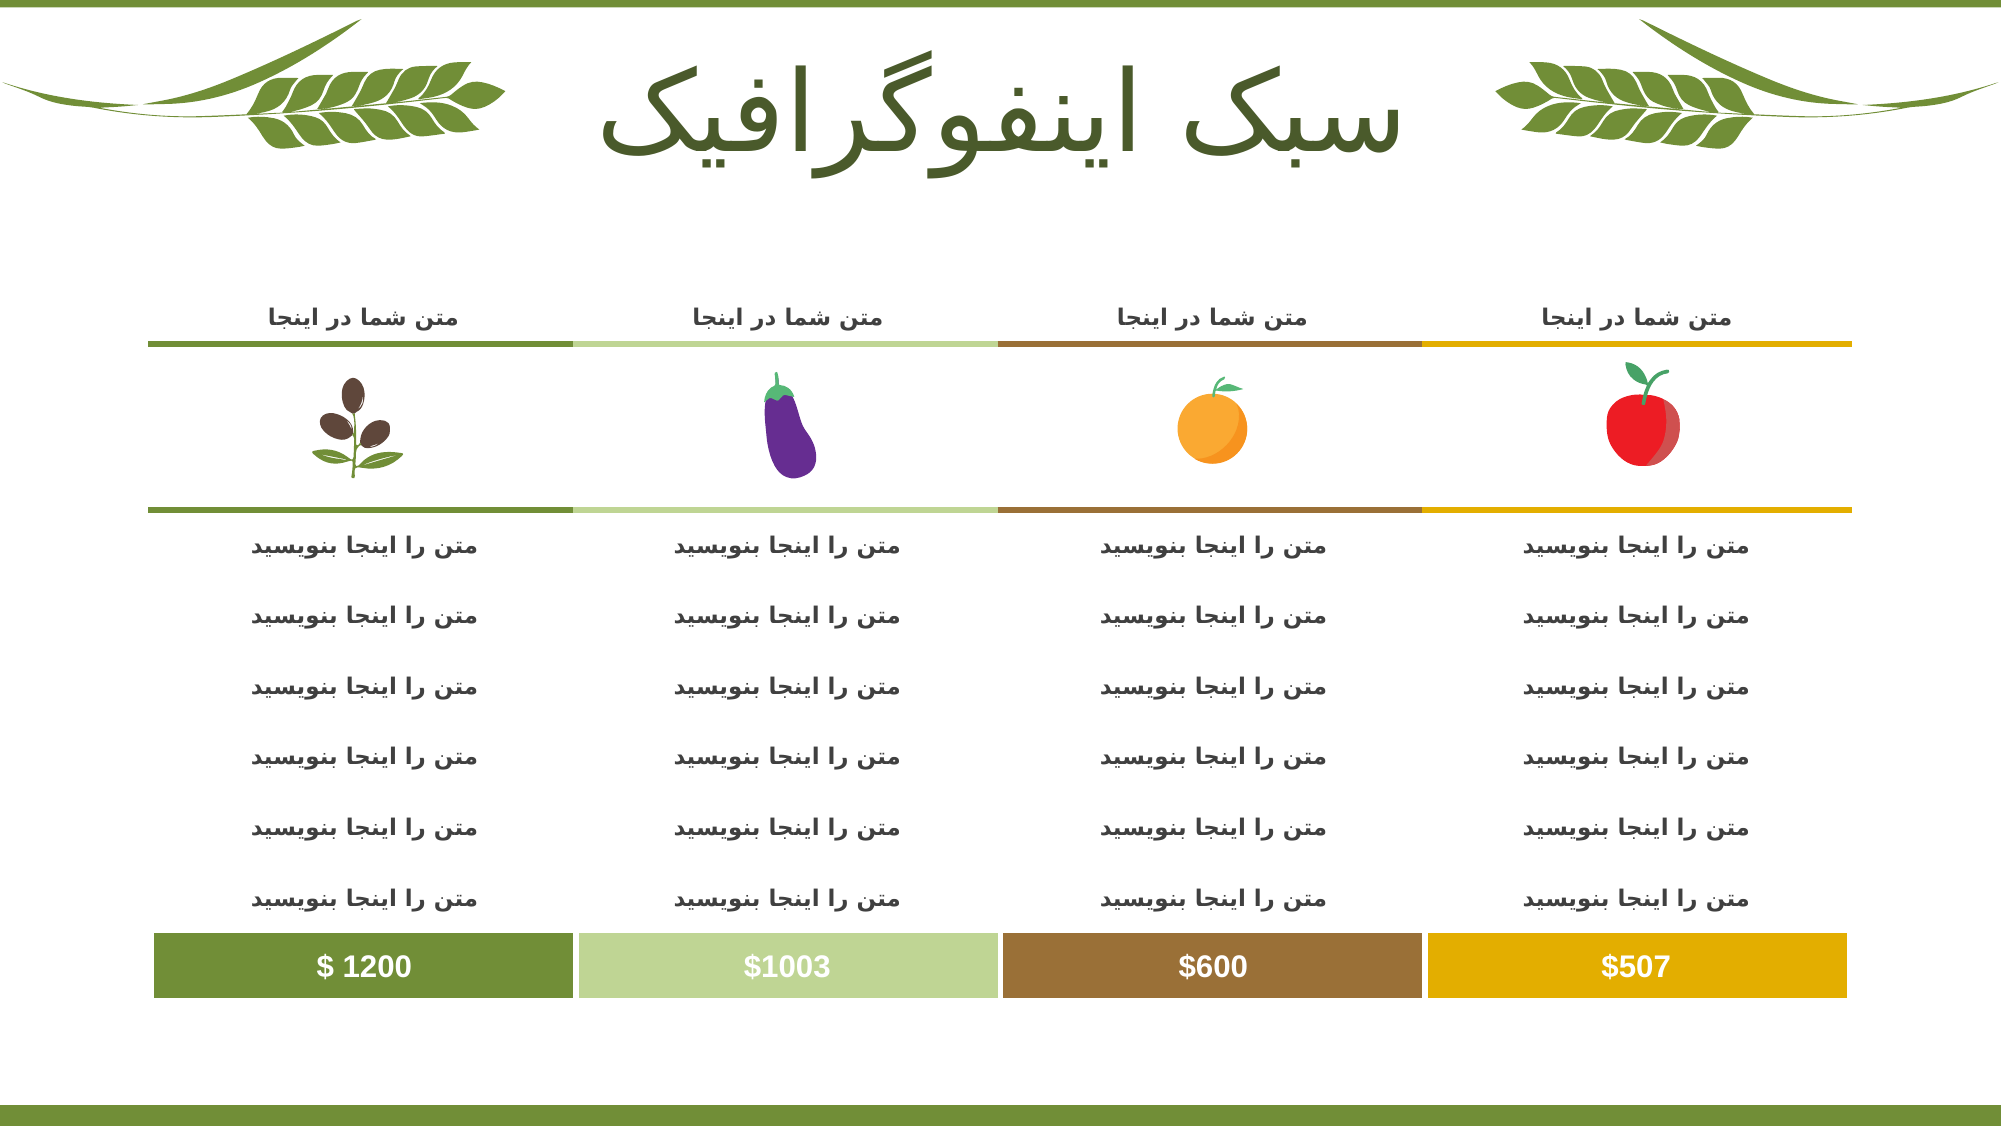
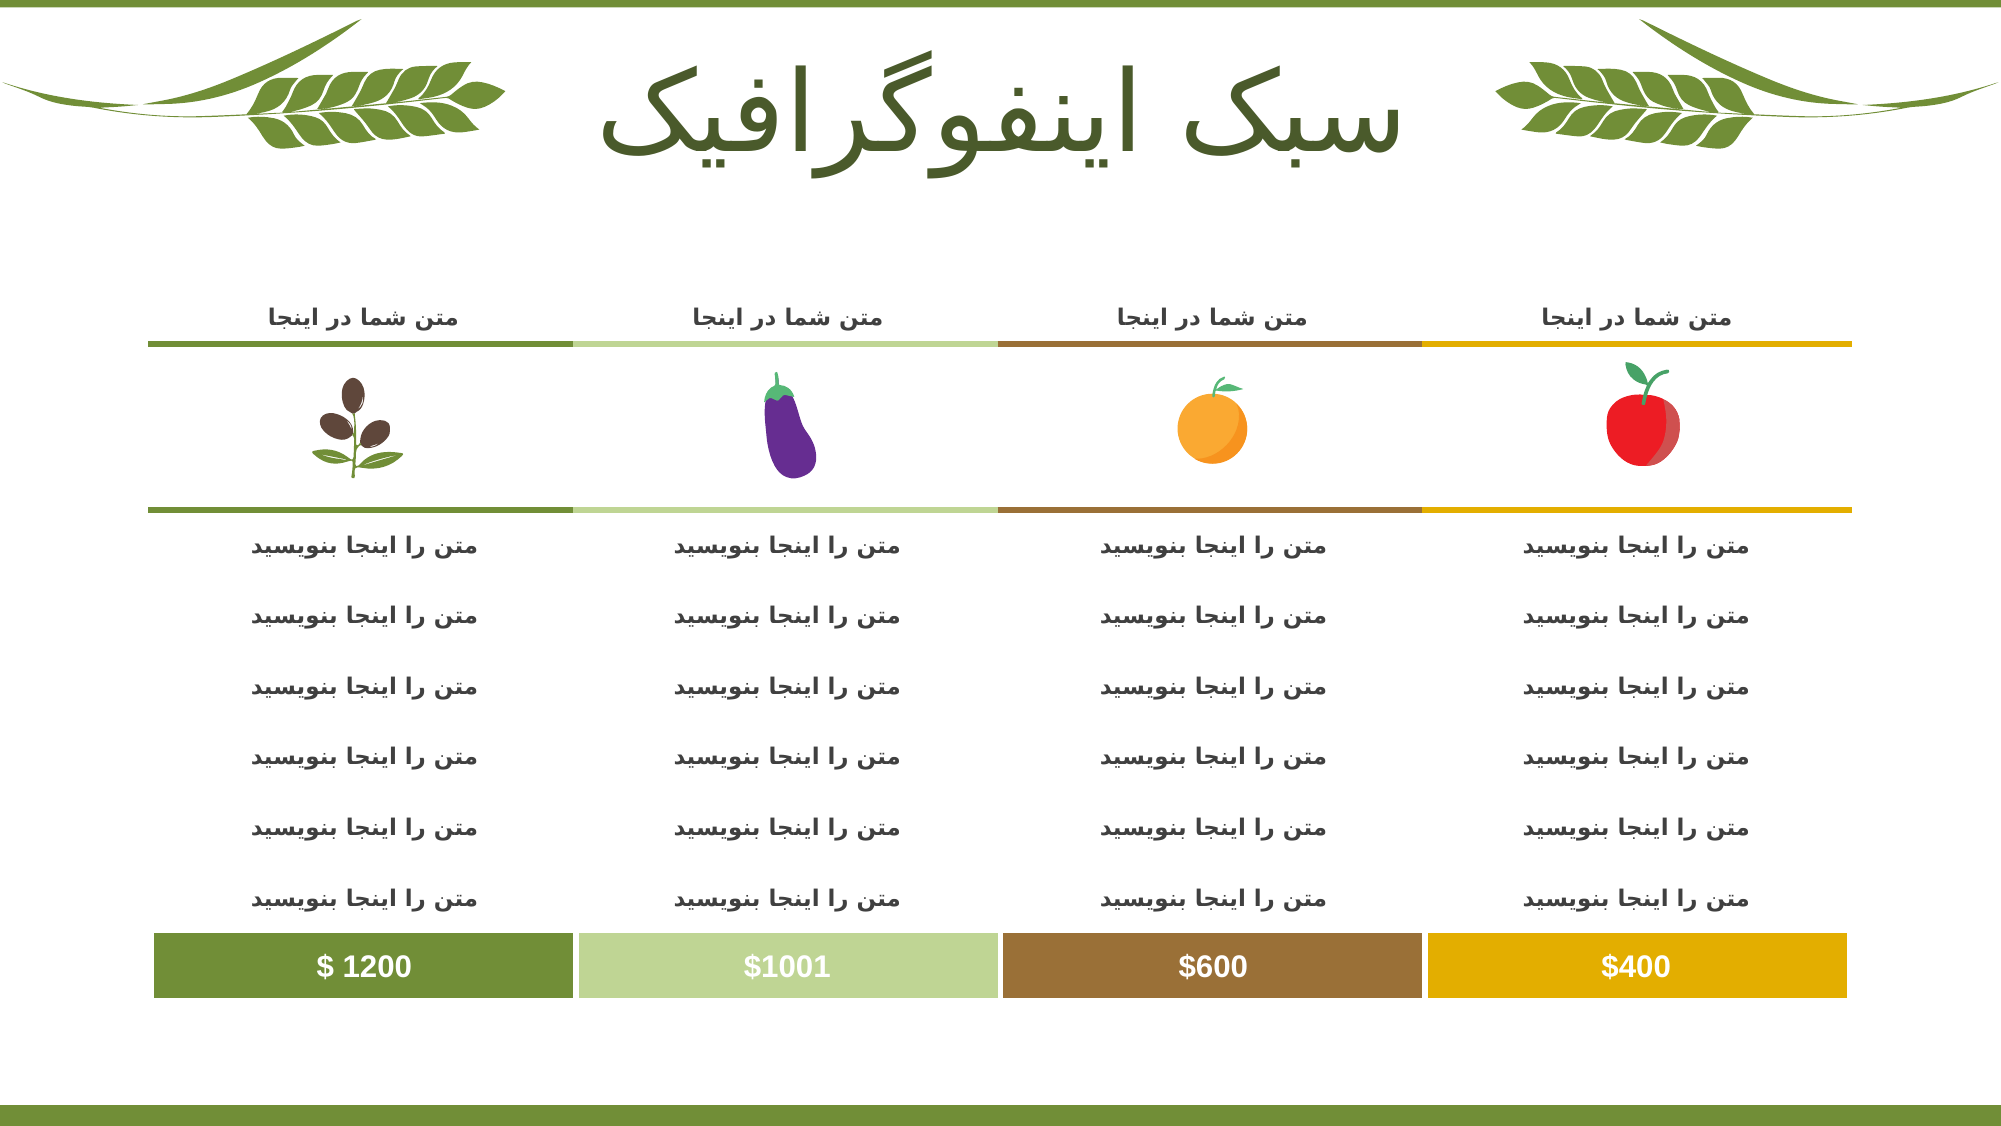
$1003: $1003 -> $1001
$507: $507 -> $400
